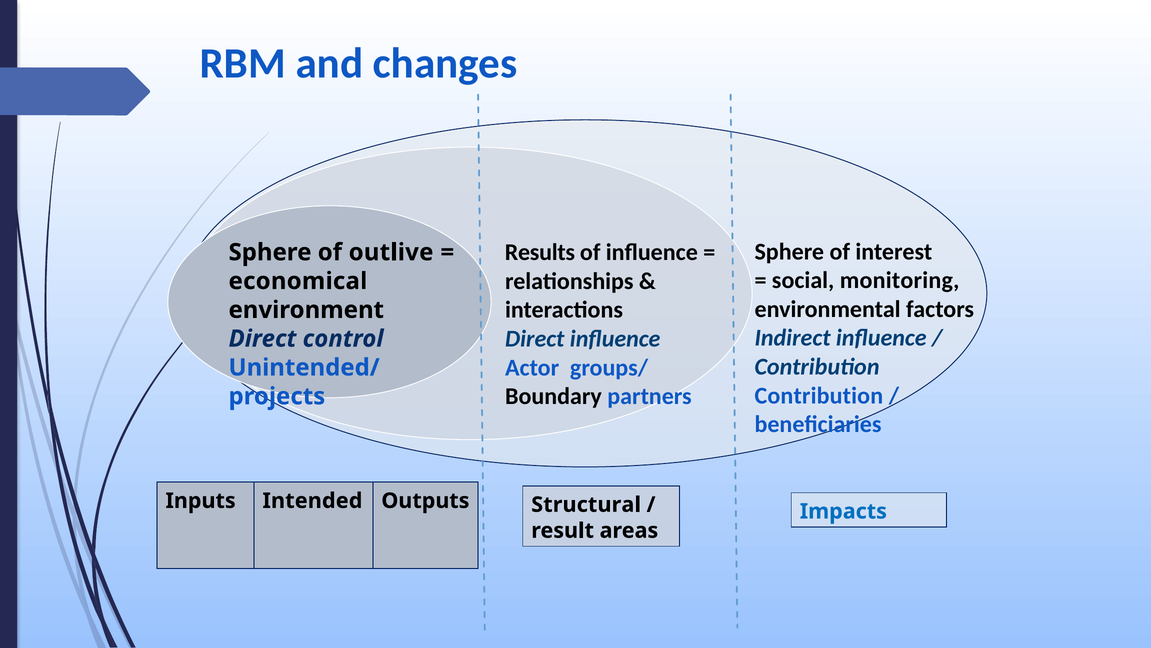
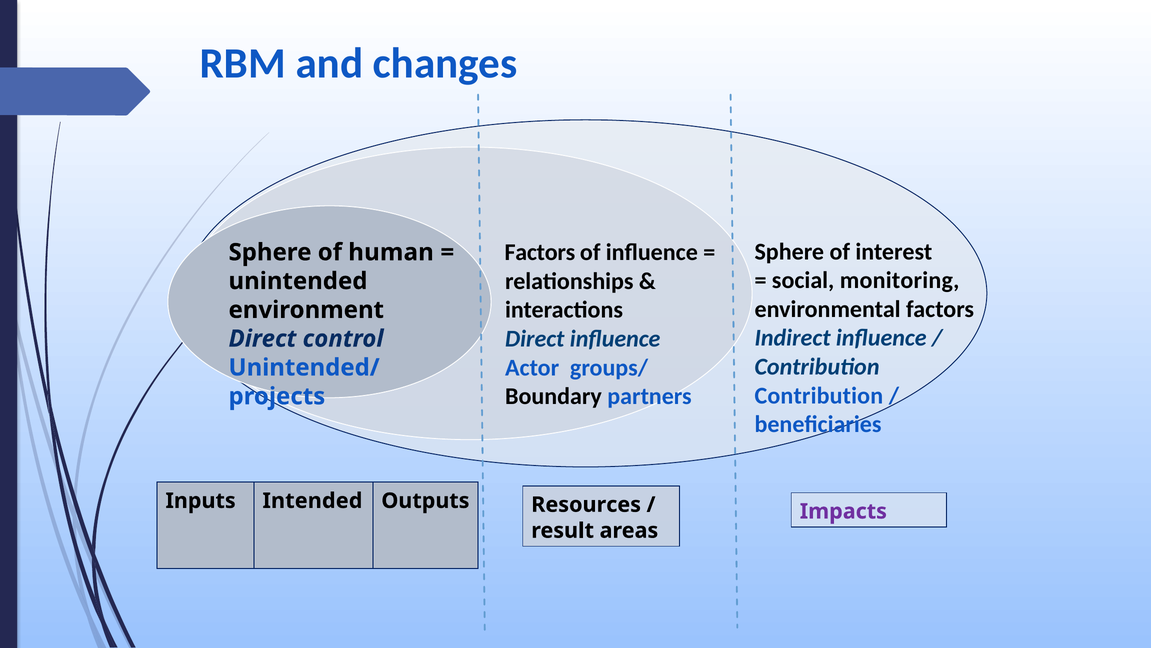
Results at (540, 252): Results -> Factors
outlive: outlive -> human
economical: economical -> unintended
Structural: Structural -> Resources
Impacts colour: blue -> purple
